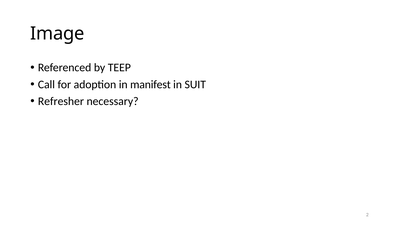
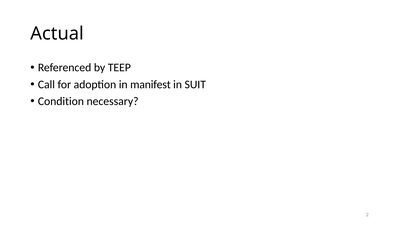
Image: Image -> Actual
Refresher: Refresher -> Condition
